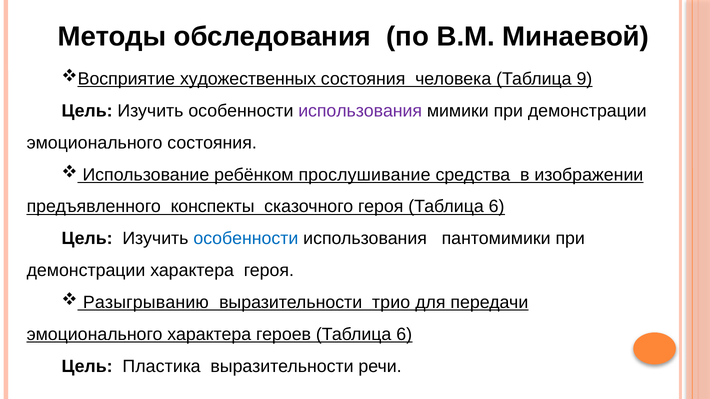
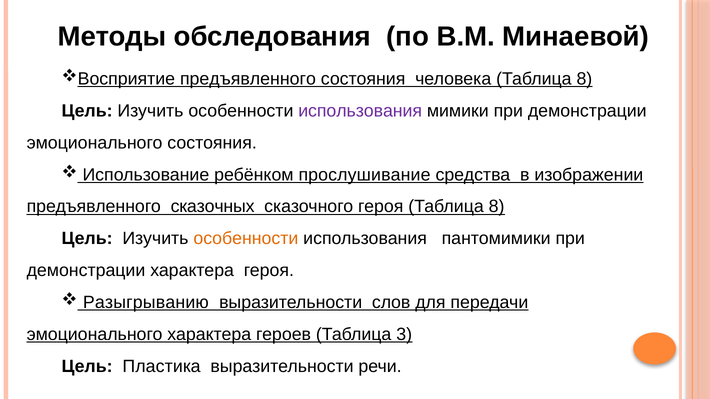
художественных at (248, 79): художественных -> предъявленного
человека Таблица 9: 9 -> 8
конспекты: конспекты -> сказочных
героя Таблица 6: 6 -> 8
особенности at (246, 239) colour: blue -> orange
трио: трио -> слов
героев Таблица 6: 6 -> 3
